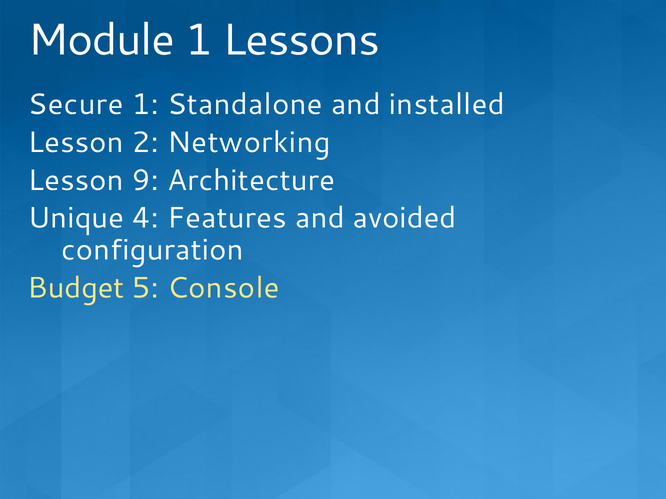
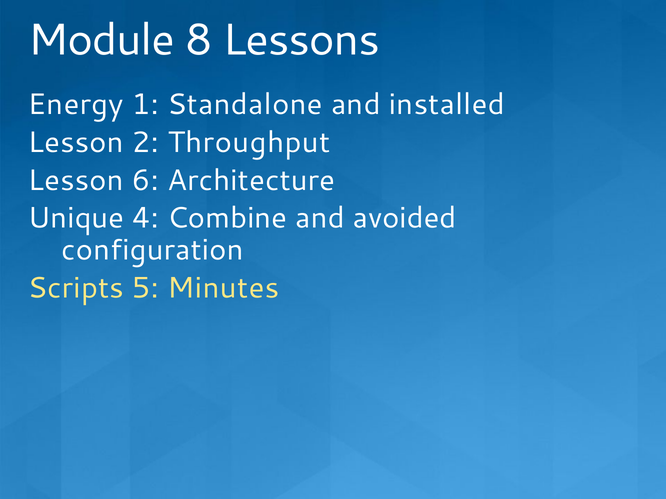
Module 1: 1 -> 8
Secure: Secure -> Energy
Networking: Networking -> Throughput
9: 9 -> 6
Features: Features -> Combine
Budget: Budget -> Scripts
Console: Console -> Minutes
